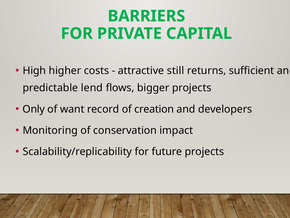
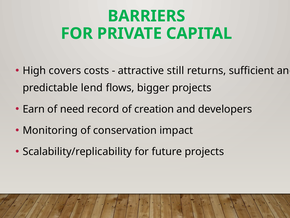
higher: higher -> covers
Only: Only -> Earn
want: want -> need
